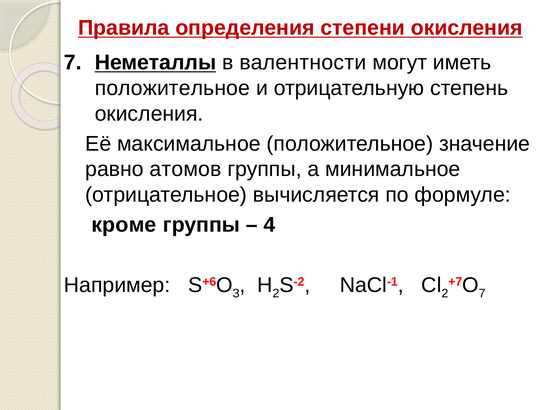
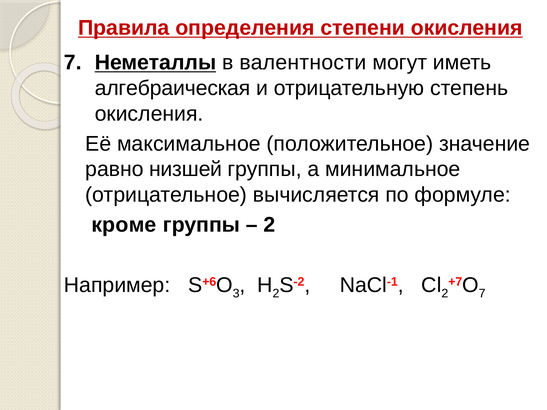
положительное at (172, 88): положительное -> алгебраическая
атомов: атомов -> низшей
4 at (270, 225): 4 -> 2
